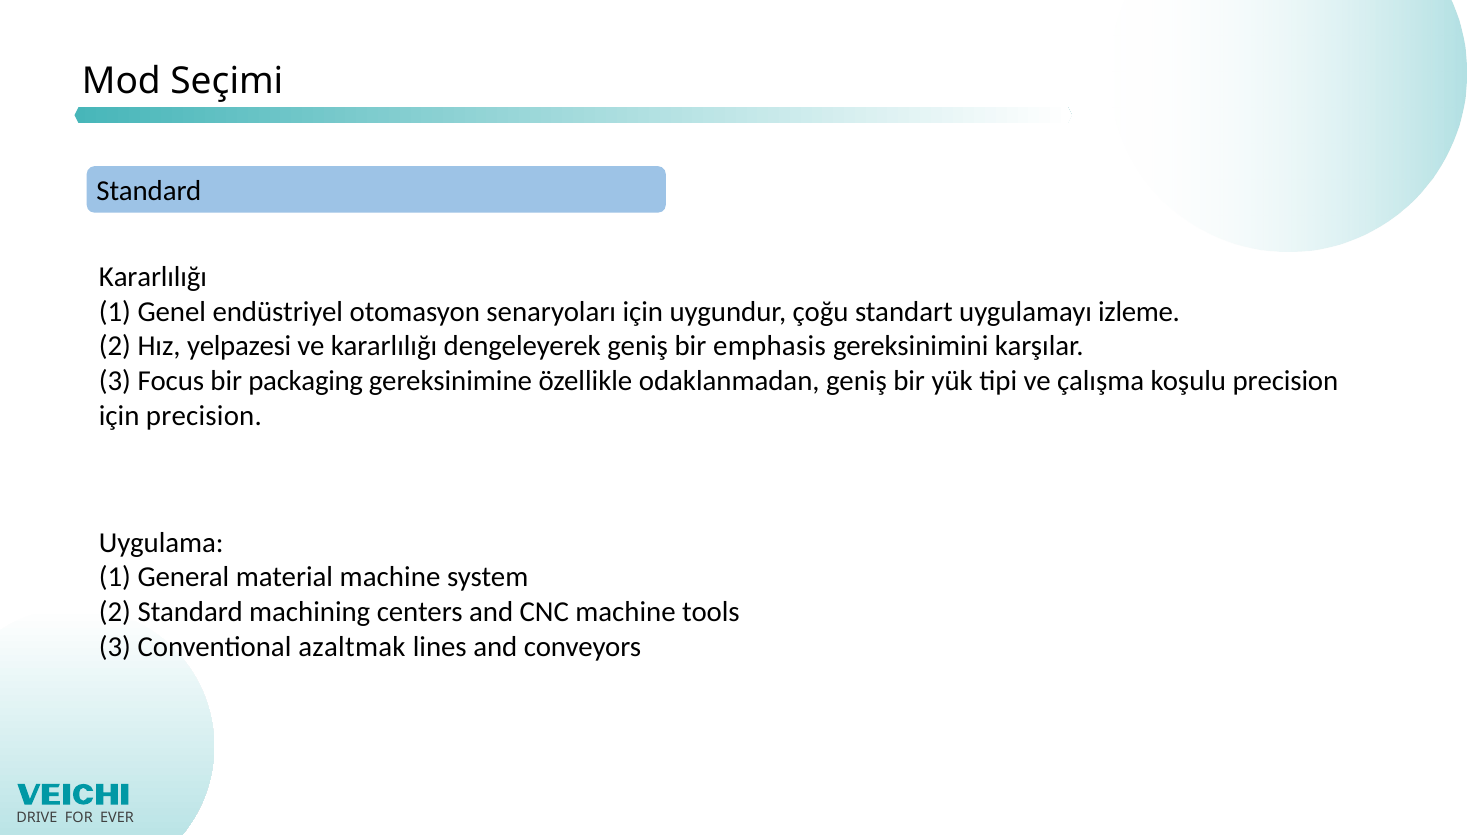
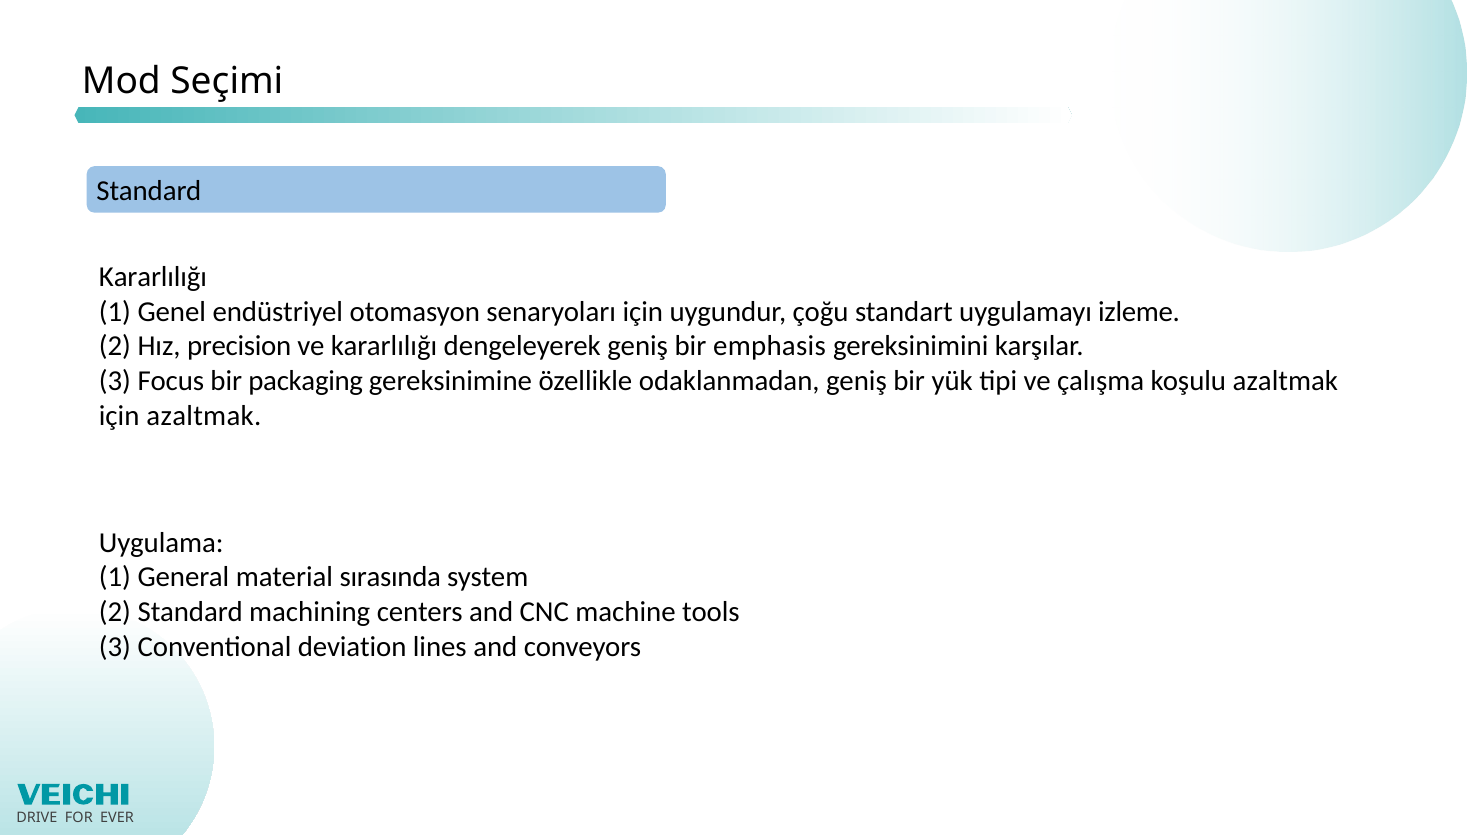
yelpazesi: yelpazesi -> precision
koşulu precision: precision -> azaltmak
için precision: precision -> azaltmak
material machine: machine -> sırasında
azaltmak: azaltmak -> deviation
